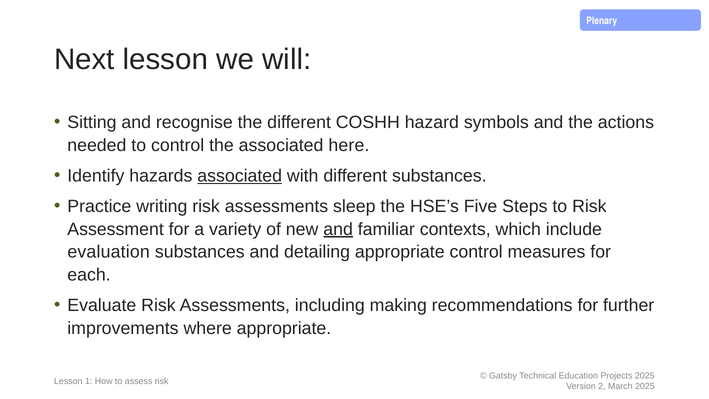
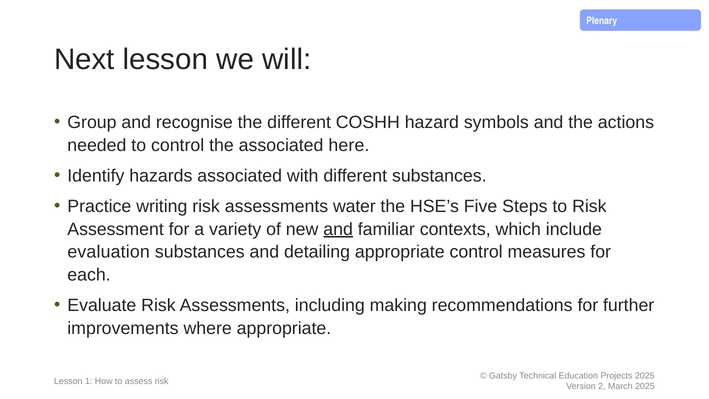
Sitting: Sitting -> Group
associated at (240, 176) underline: present -> none
sleep: sleep -> water
